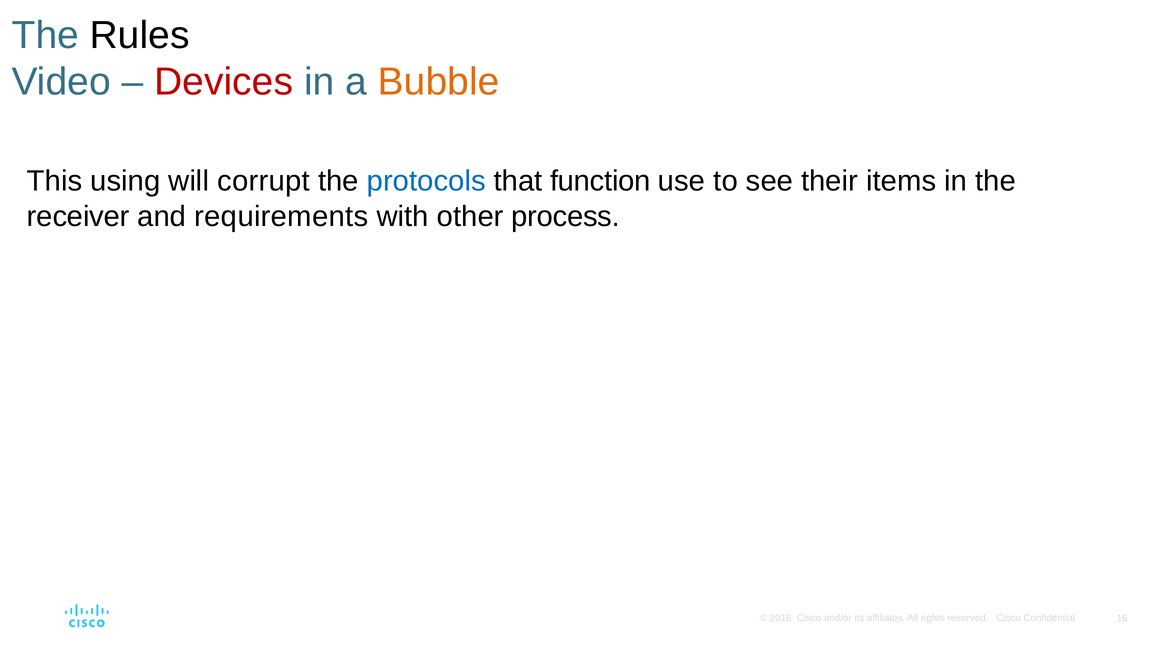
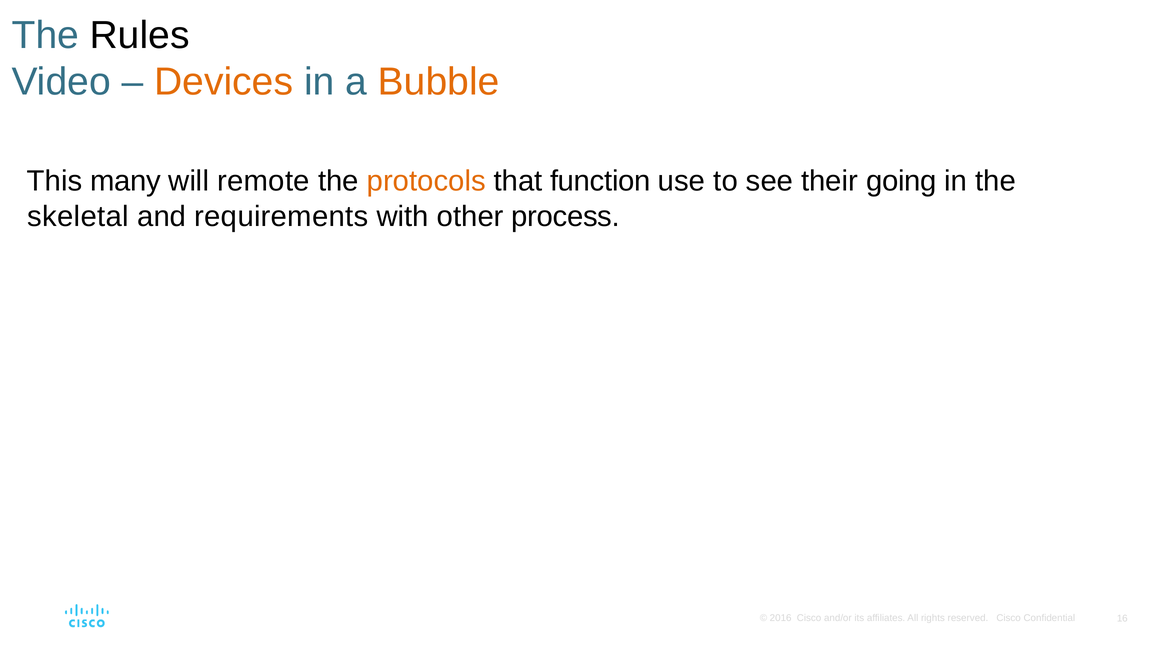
Devices colour: red -> orange
using: using -> many
corrupt: corrupt -> remote
protocols colour: blue -> orange
items: items -> going
receiver: receiver -> skeletal
